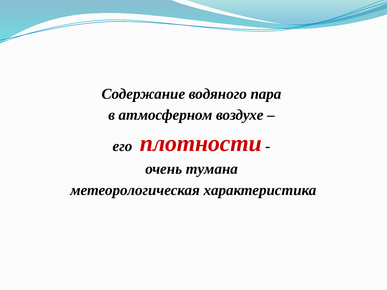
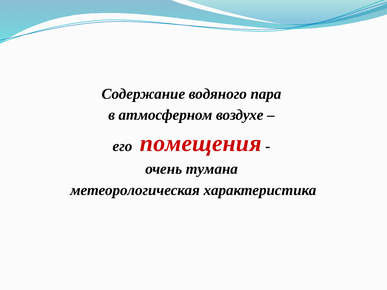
плотности: плотности -> помещения
